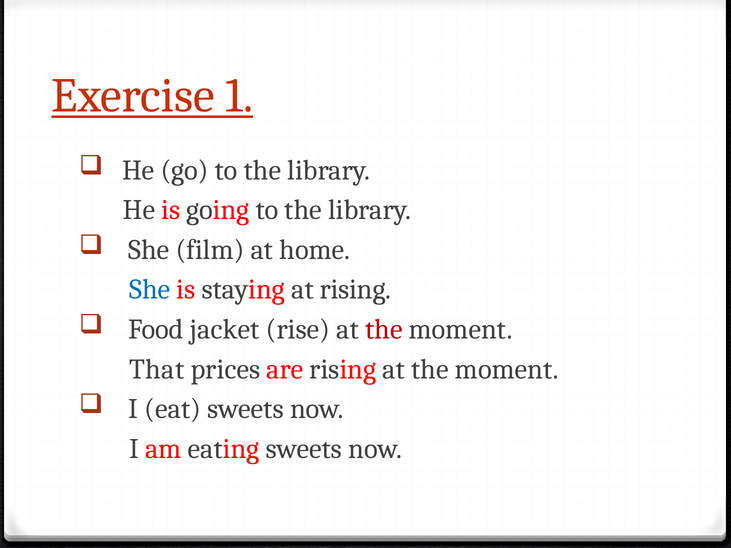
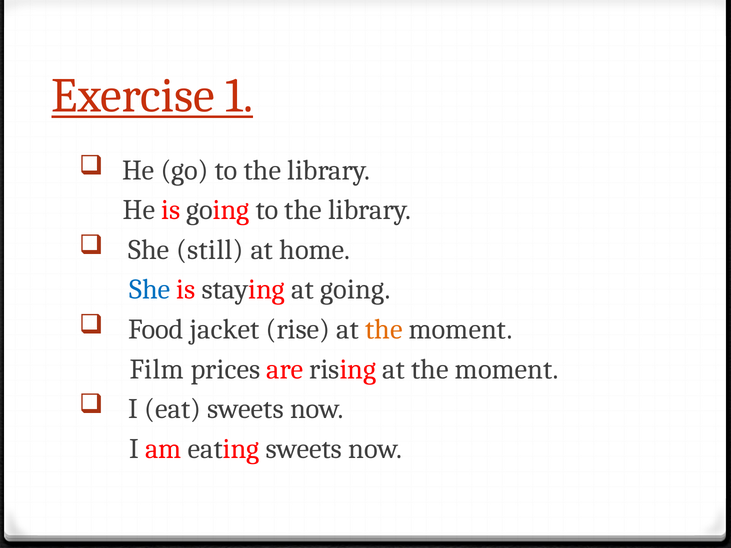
film: film -> still
at rising: rising -> going
the at (384, 330) colour: red -> orange
That: That -> Film
